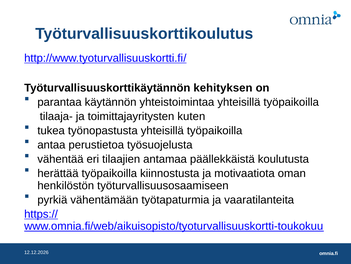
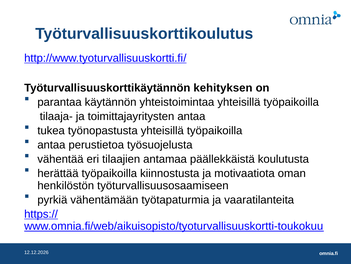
toimittajayritysten kuten: kuten -> antaa
